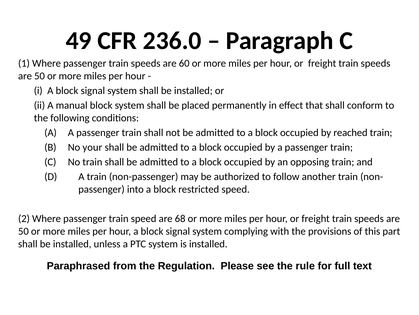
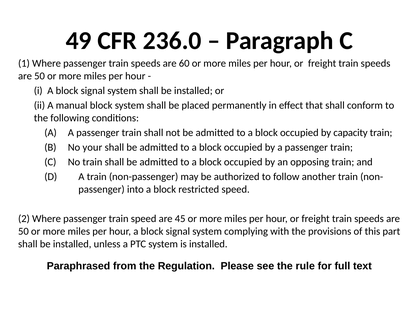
reached: reached -> capacity
68: 68 -> 45
